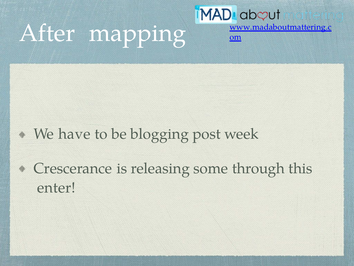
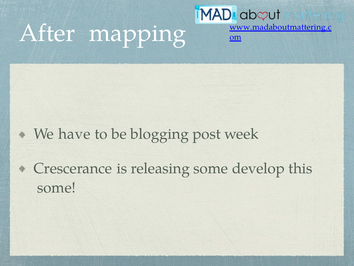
through: through -> develop
enter at (56, 187): enter -> some
